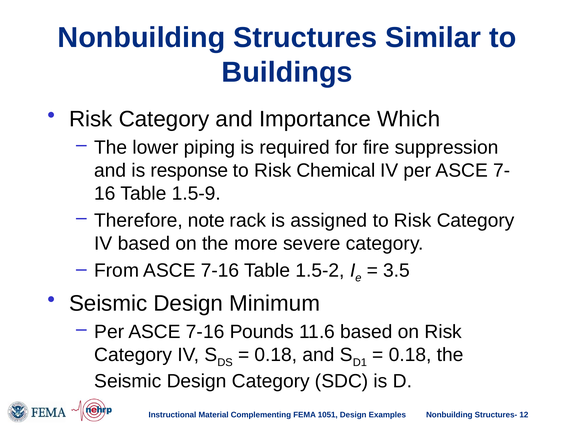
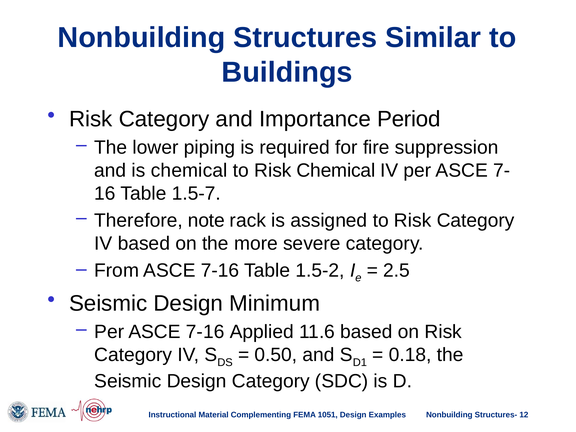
Which: Which -> Period
is response: response -> chemical
1.5-9: 1.5-9 -> 1.5-7
3.5: 3.5 -> 2.5
Pounds: Pounds -> Applied
0.18 at (276, 355): 0.18 -> 0.50
